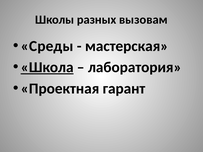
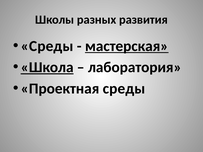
вызовам: вызовам -> развития
мастерская underline: none -> present
Проектная гарант: гарант -> среды
